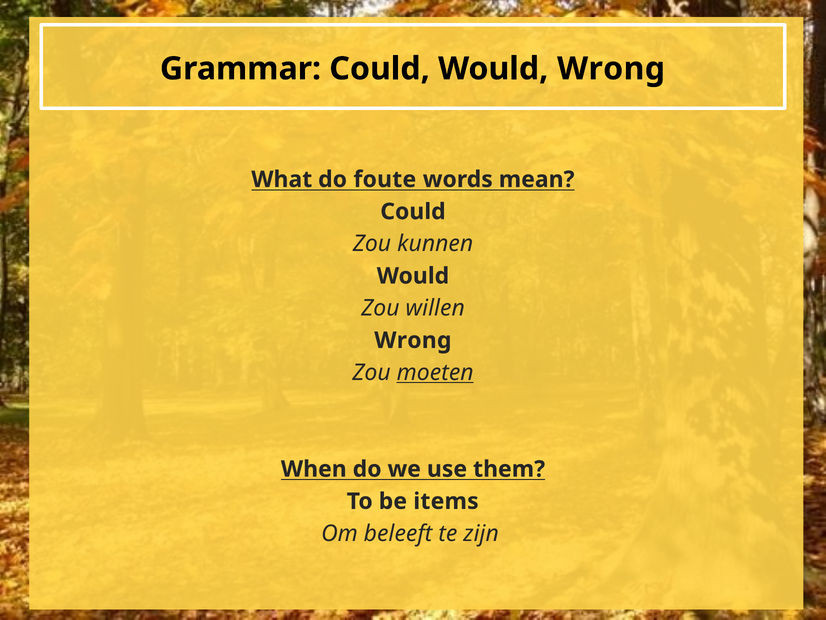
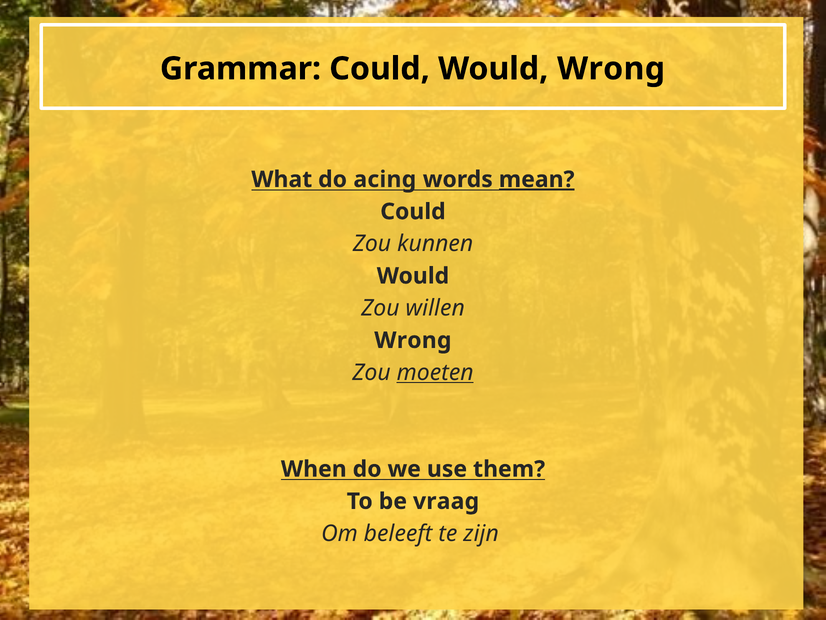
foute: foute -> acing
mean underline: none -> present
items: items -> vraag
